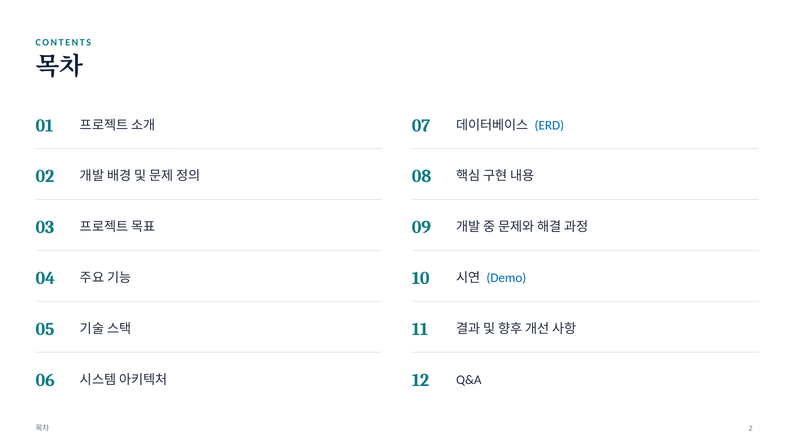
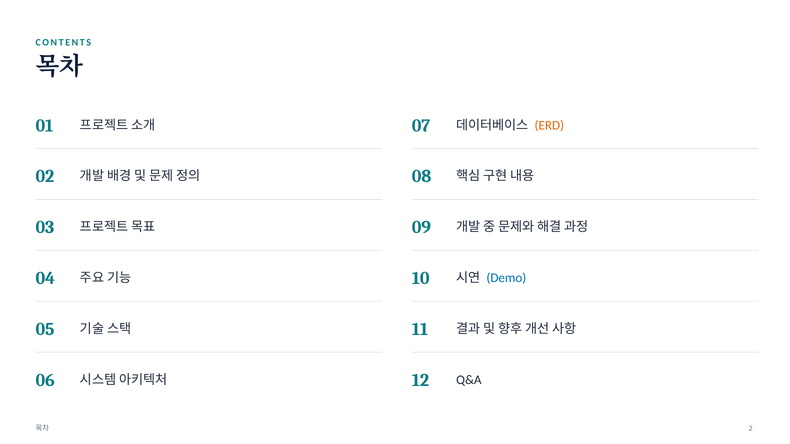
ERD colour: blue -> orange
